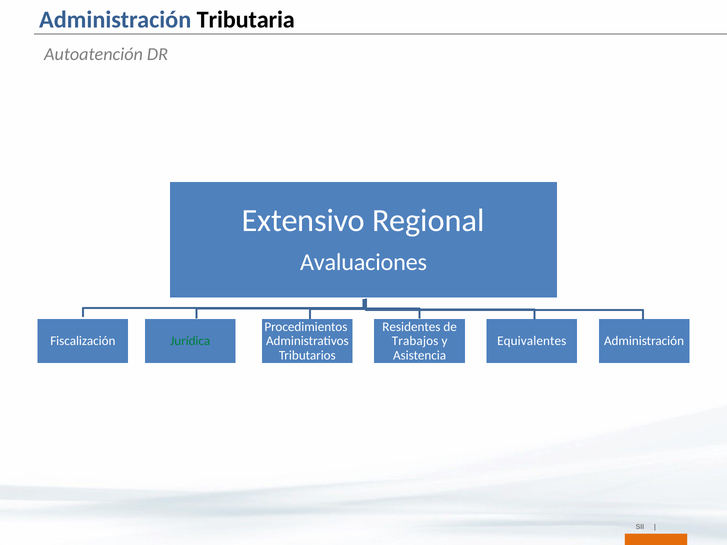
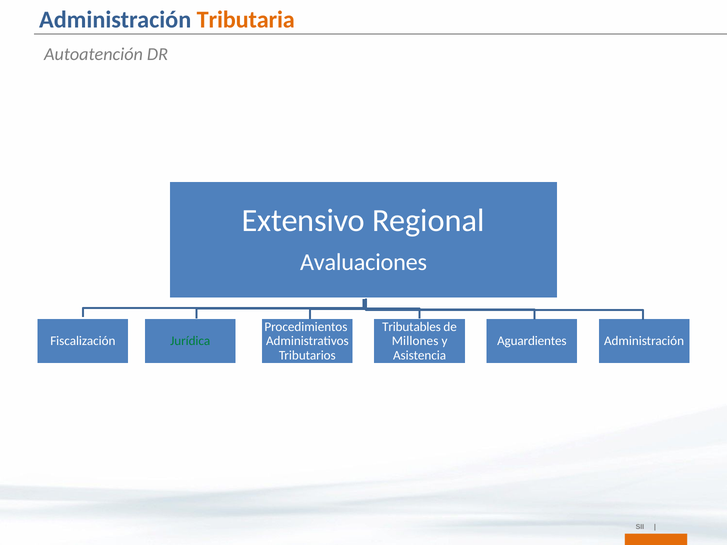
Tributaria colour: black -> orange
Residentes: Residentes -> Tributables
Trabajos: Trabajos -> Millones
Equivalentes: Equivalentes -> Aguardientes
